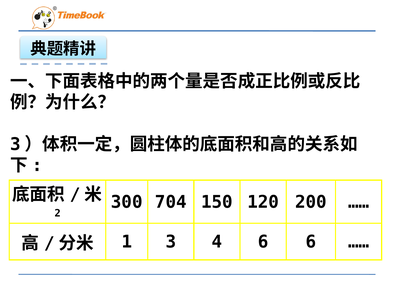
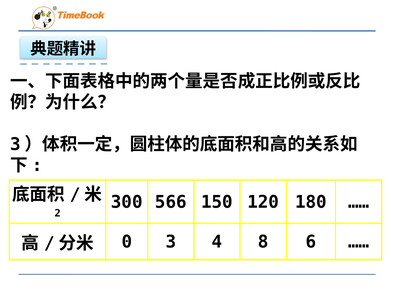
704: 704 -> 566
200: 200 -> 180
1: 1 -> 0
4 6: 6 -> 8
